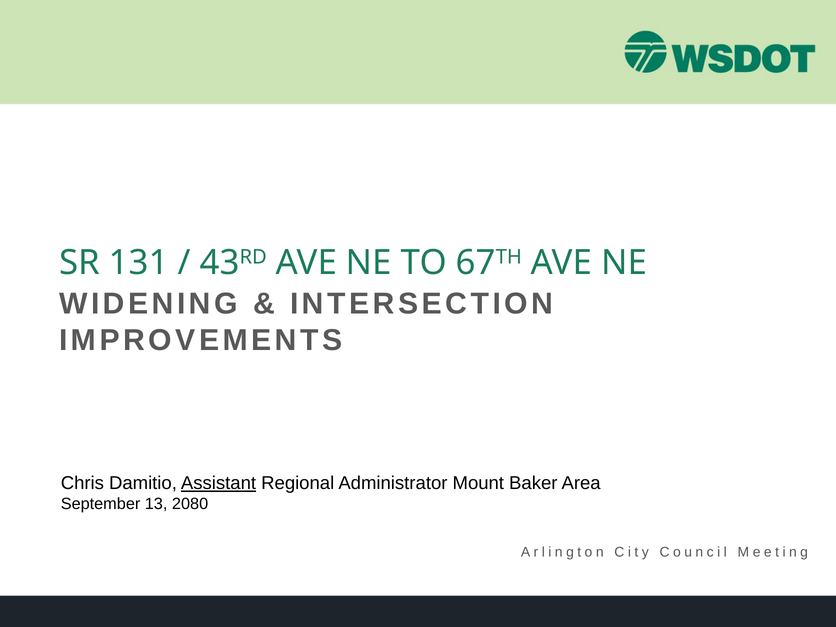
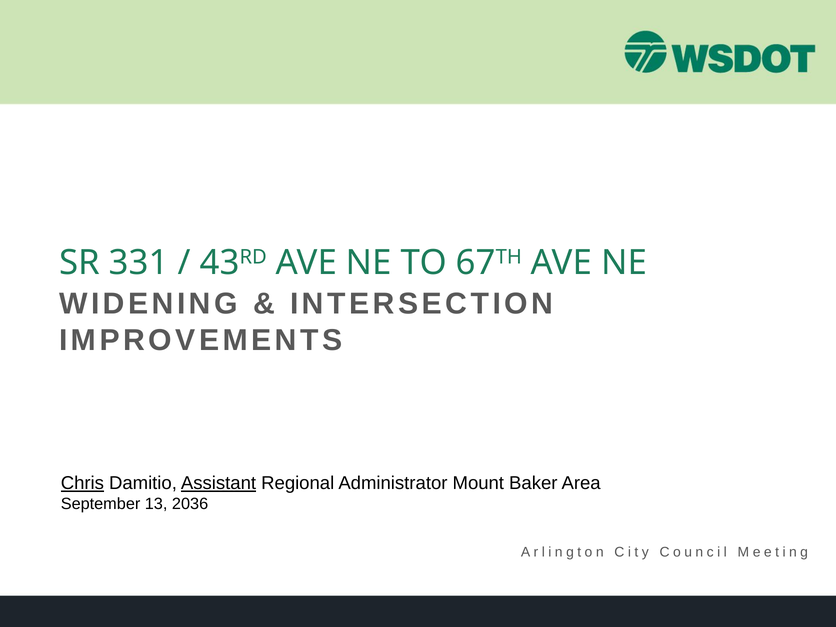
131: 131 -> 331
Chris underline: none -> present
2080: 2080 -> 2036
